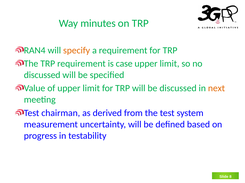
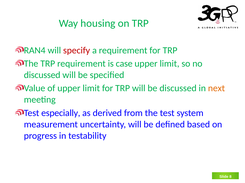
minutes: minutes -> housing
specify colour: orange -> red
chairman: chairman -> especially
